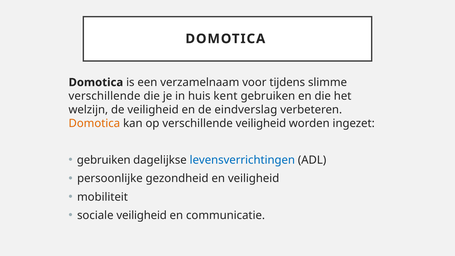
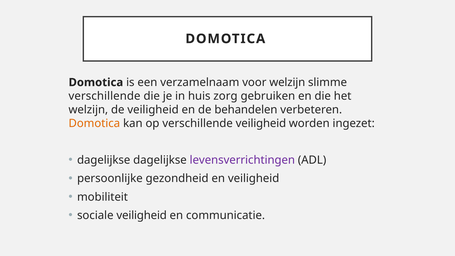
voor tijdens: tijdens -> welzijn
kent: kent -> zorg
eindverslag: eindverslag -> behandelen
gebruiken at (104, 160): gebruiken -> dagelijkse
levensverrichtingen colour: blue -> purple
